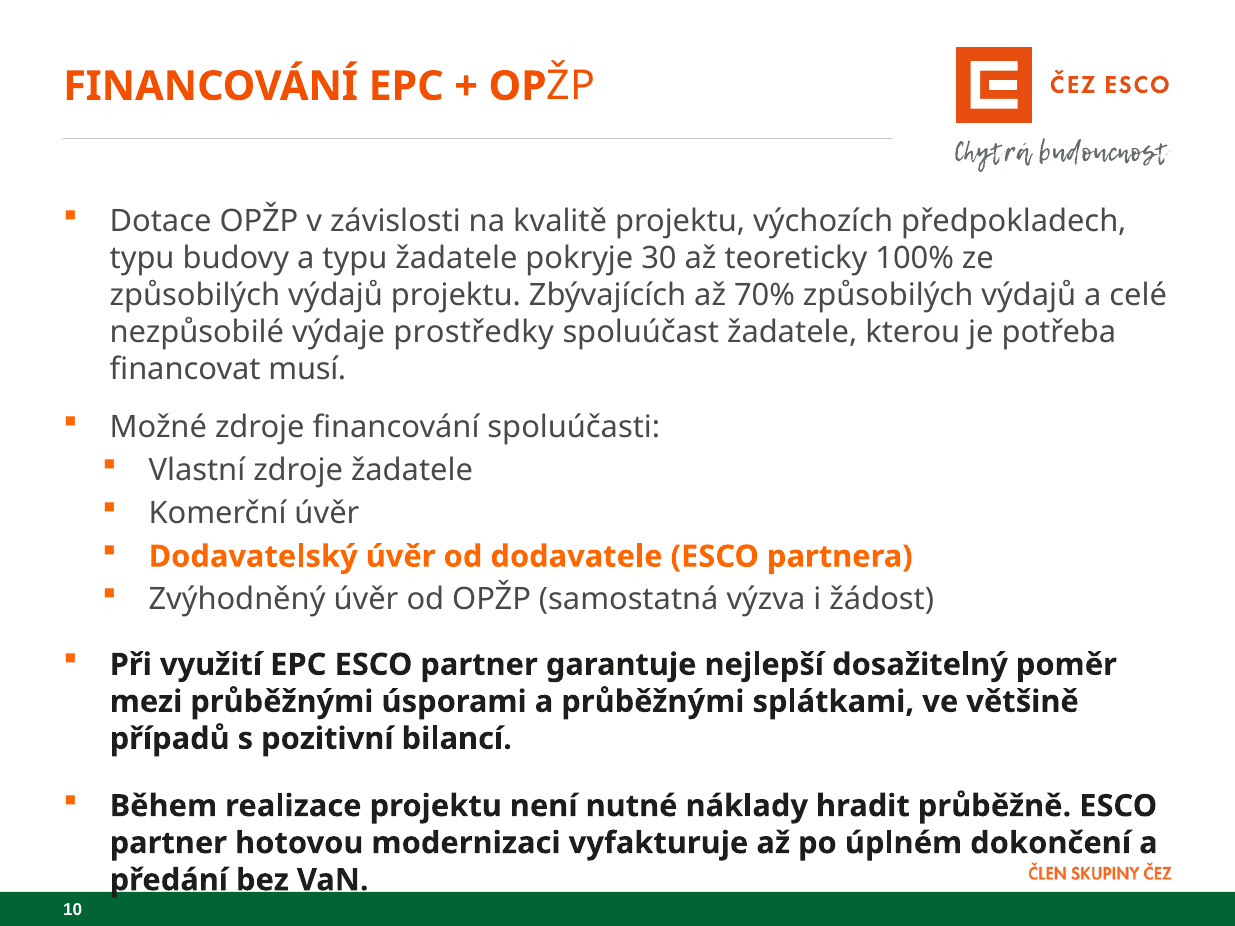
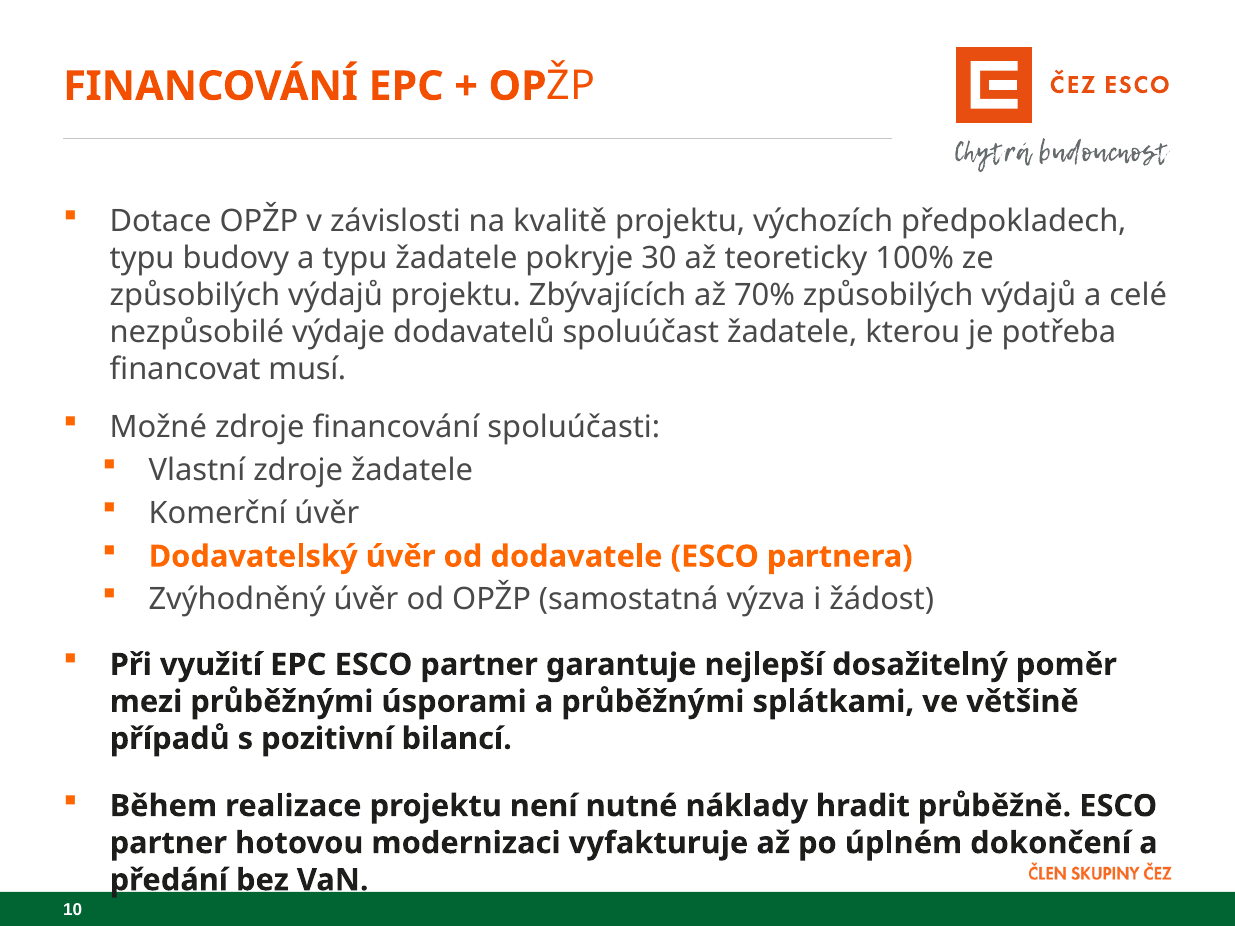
prostředky: prostředky -> dodavatelů
